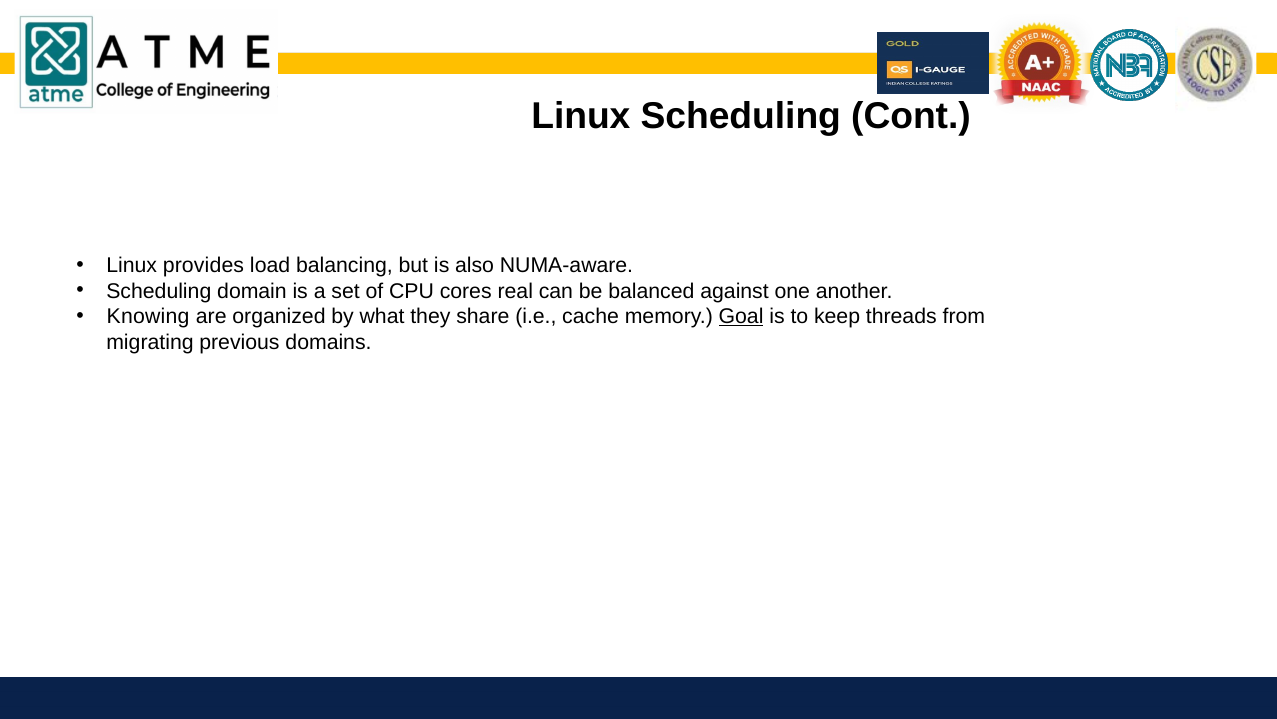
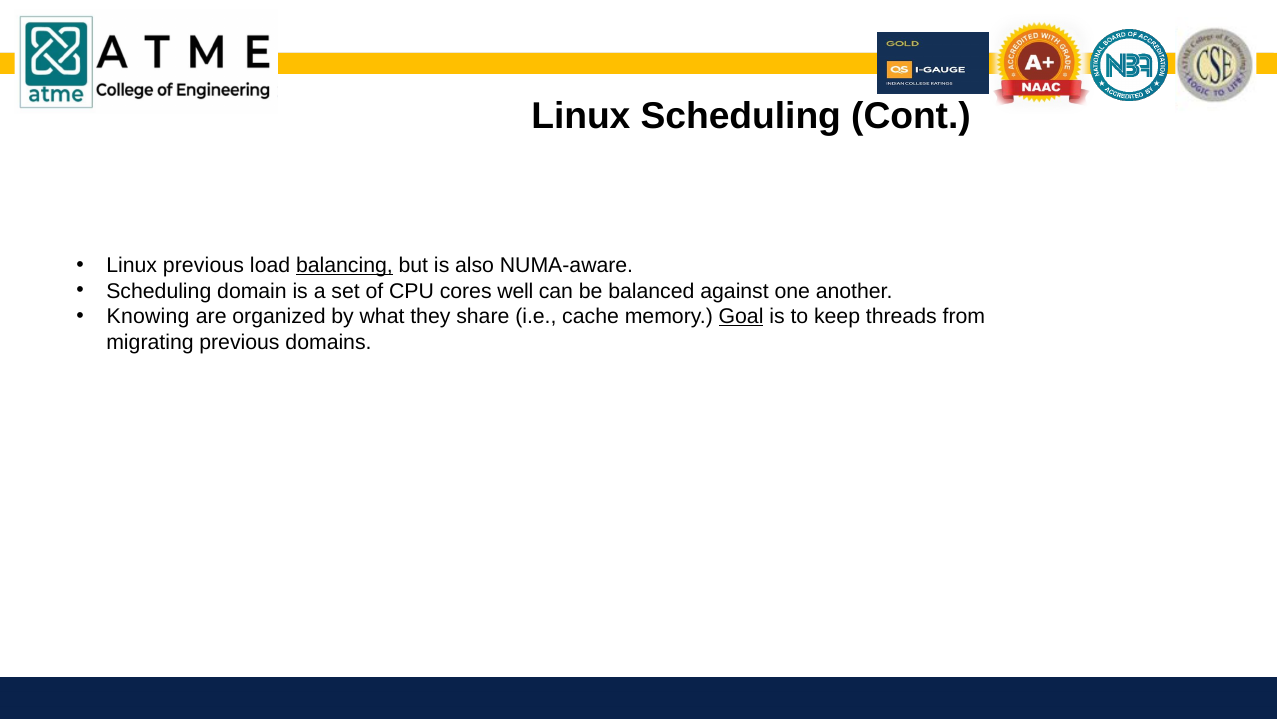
Linux provides: provides -> previous
balancing underline: none -> present
real: real -> well
